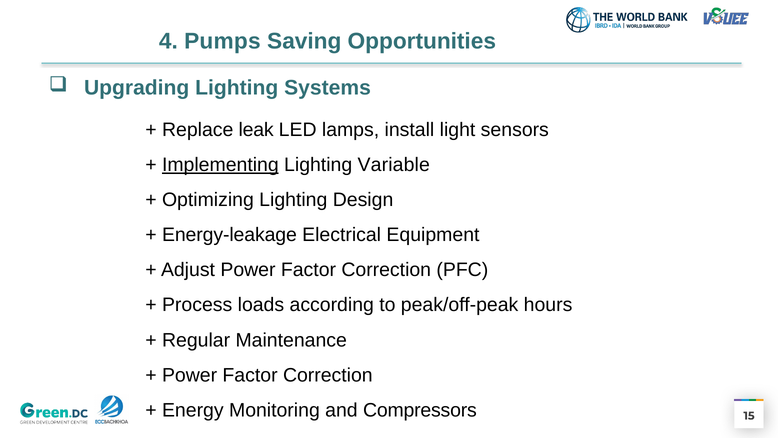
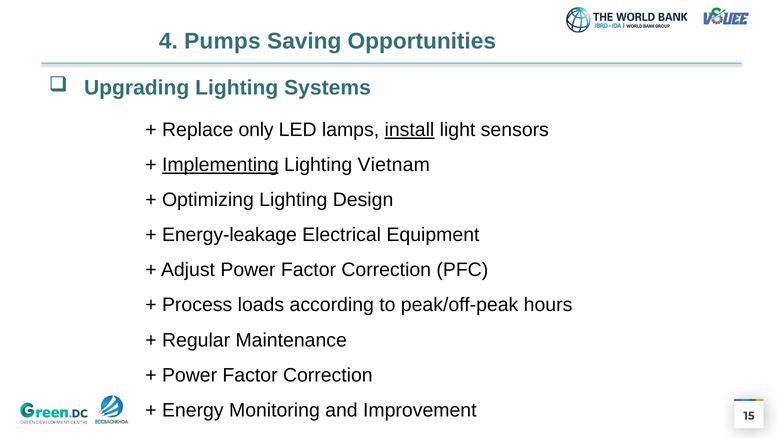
leak: leak -> only
install underline: none -> present
Variable: Variable -> Vietnam
Compressors: Compressors -> Improvement
